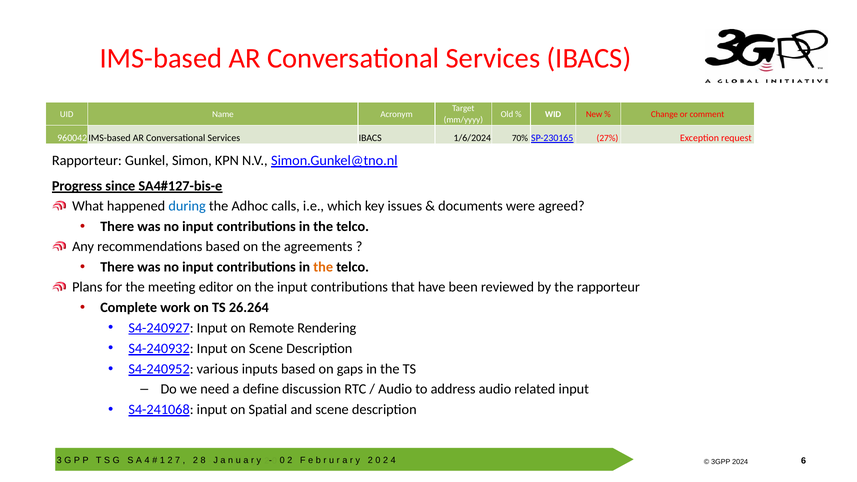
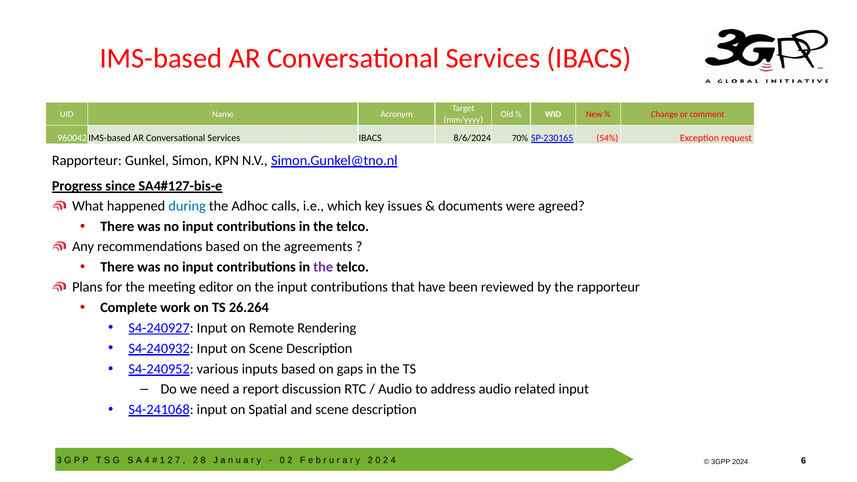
1/6/2024: 1/6/2024 -> 8/6/2024
27%: 27% -> 54%
the at (323, 267) colour: orange -> purple
define: define -> report
